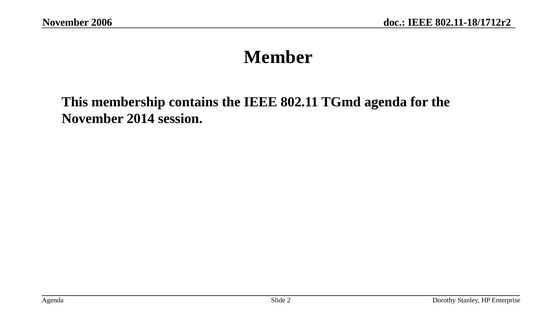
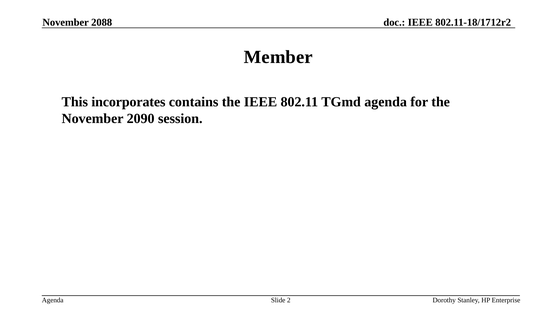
2006: 2006 -> 2088
membership: membership -> incorporates
2014: 2014 -> 2090
